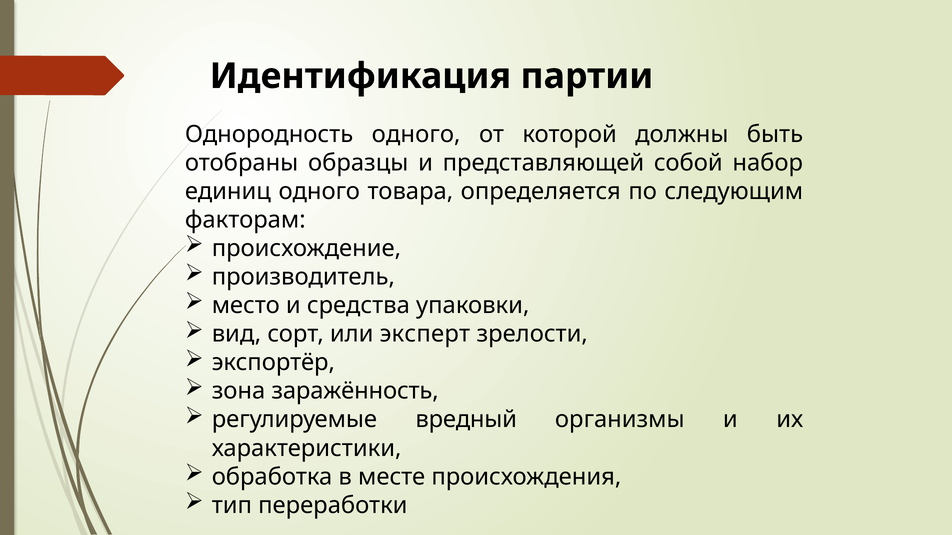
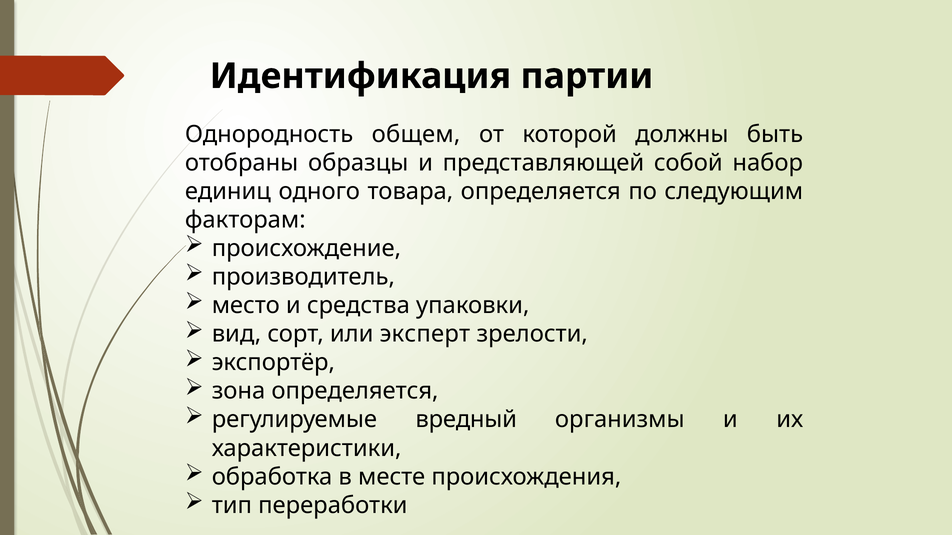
Однородность одного: одного -> общем
зона заражённость: заражённость -> определяется
